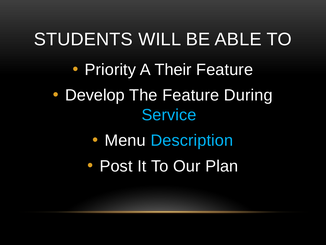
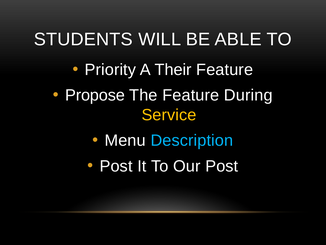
Develop: Develop -> Propose
Service colour: light blue -> yellow
Our Plan: Plan -> Post
